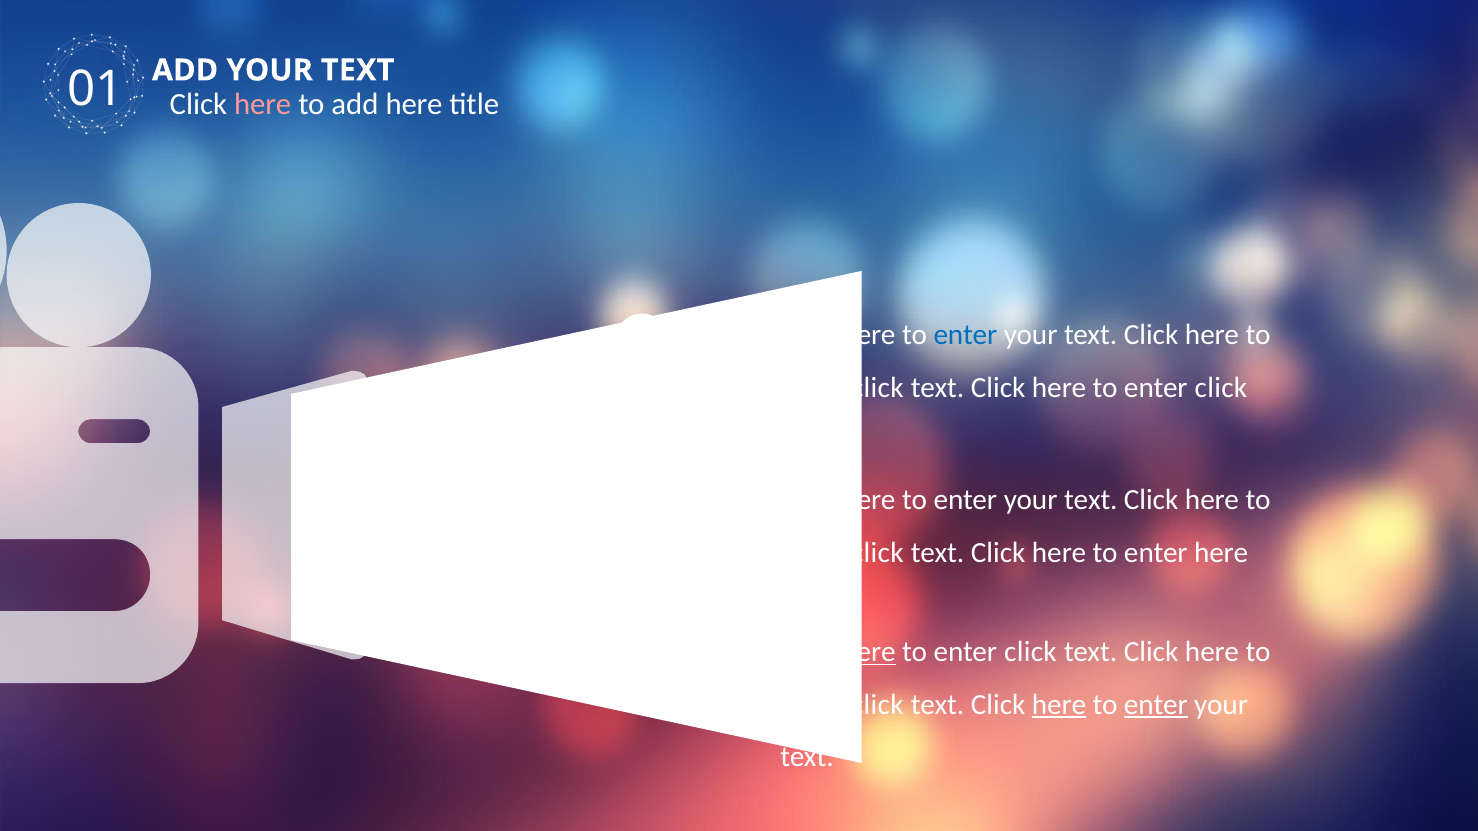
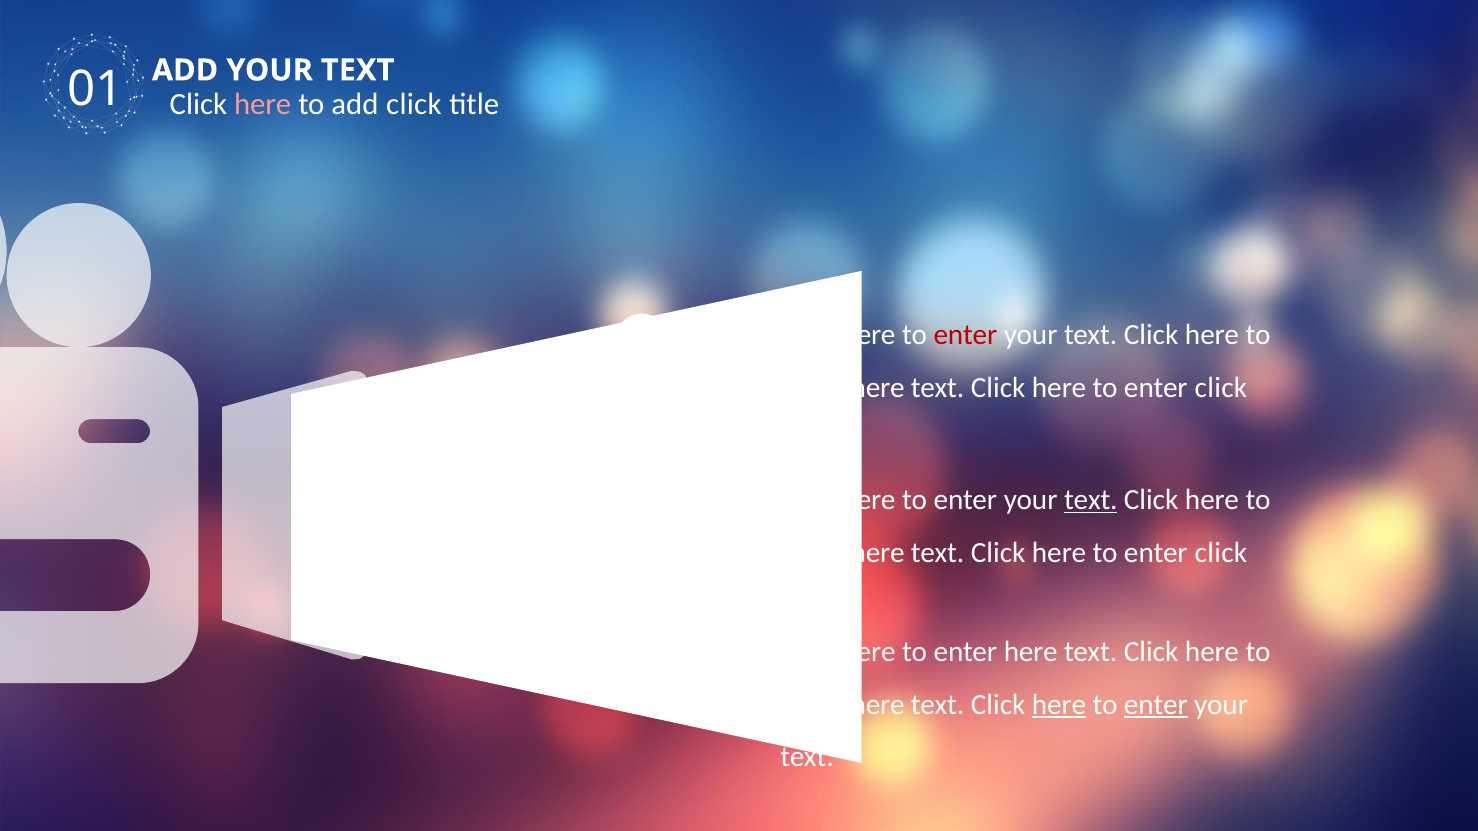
add here: here -> click
enter at (965, 335) colour: blue -> red
click at (877, 388): click -> here
text at (1091, 500) underline: none -> present
click at (877, 553): click -> here
here at (1221, 553): here -> click
here at (869, 652) underline: present -> none
click at (1030, 652): click -> here
click at (877, 705): click -> here
